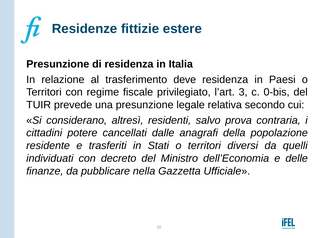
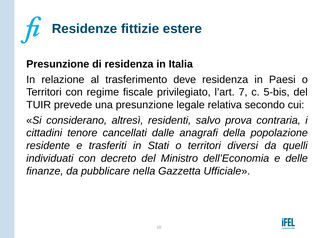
3: 3 -> 7
0-bis: 0-bis -> 5-bis
potere: potere -> tenore
